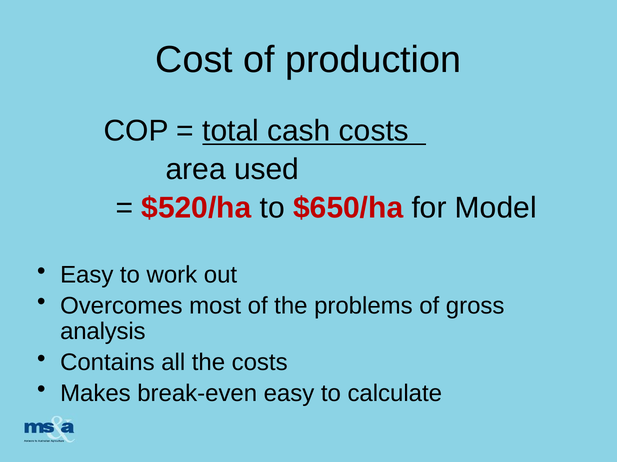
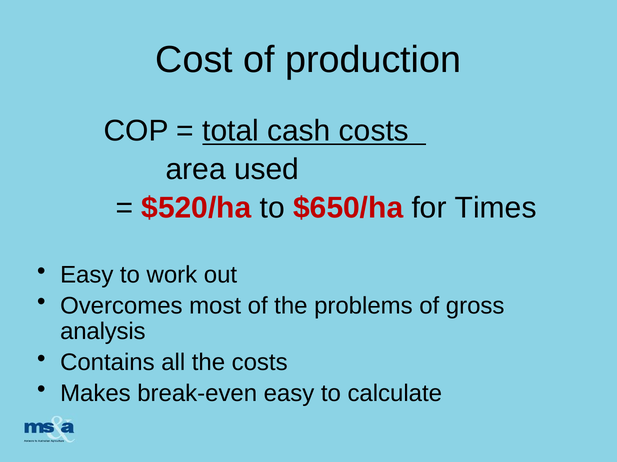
Model: Model -> Times
